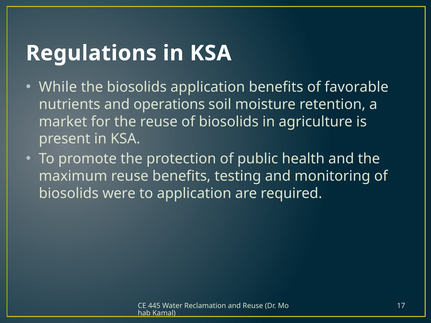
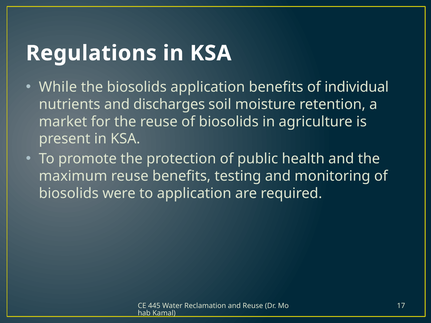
favorable: favorable -> individual
operations: operations -> discharges
